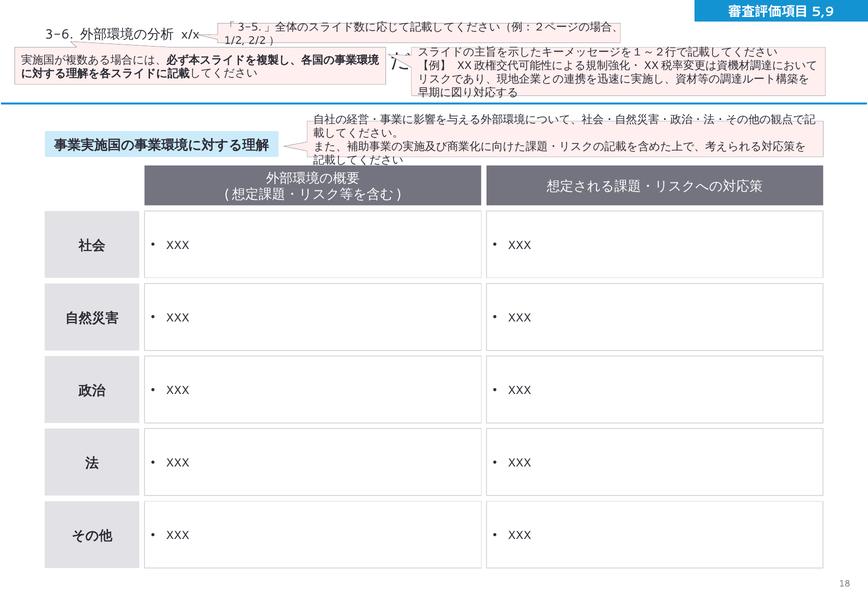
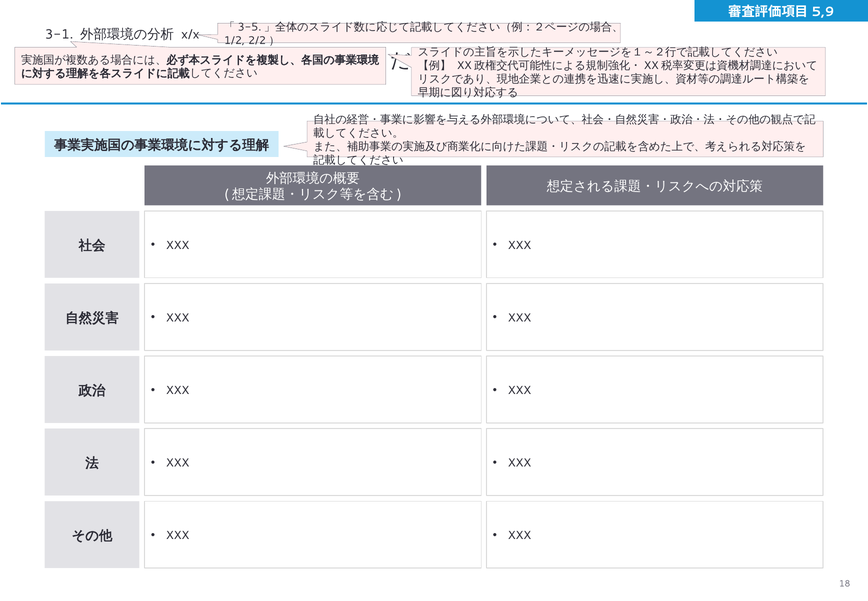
3-6: 3-6 -> 3-1
